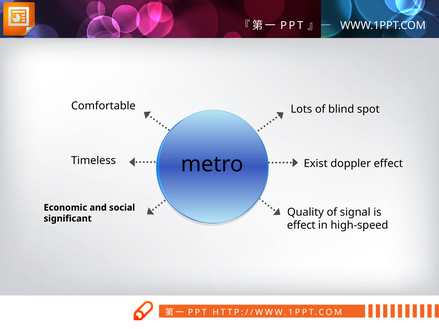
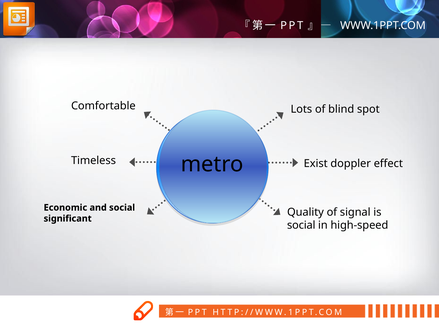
effect at (301, 225): effect -> social
